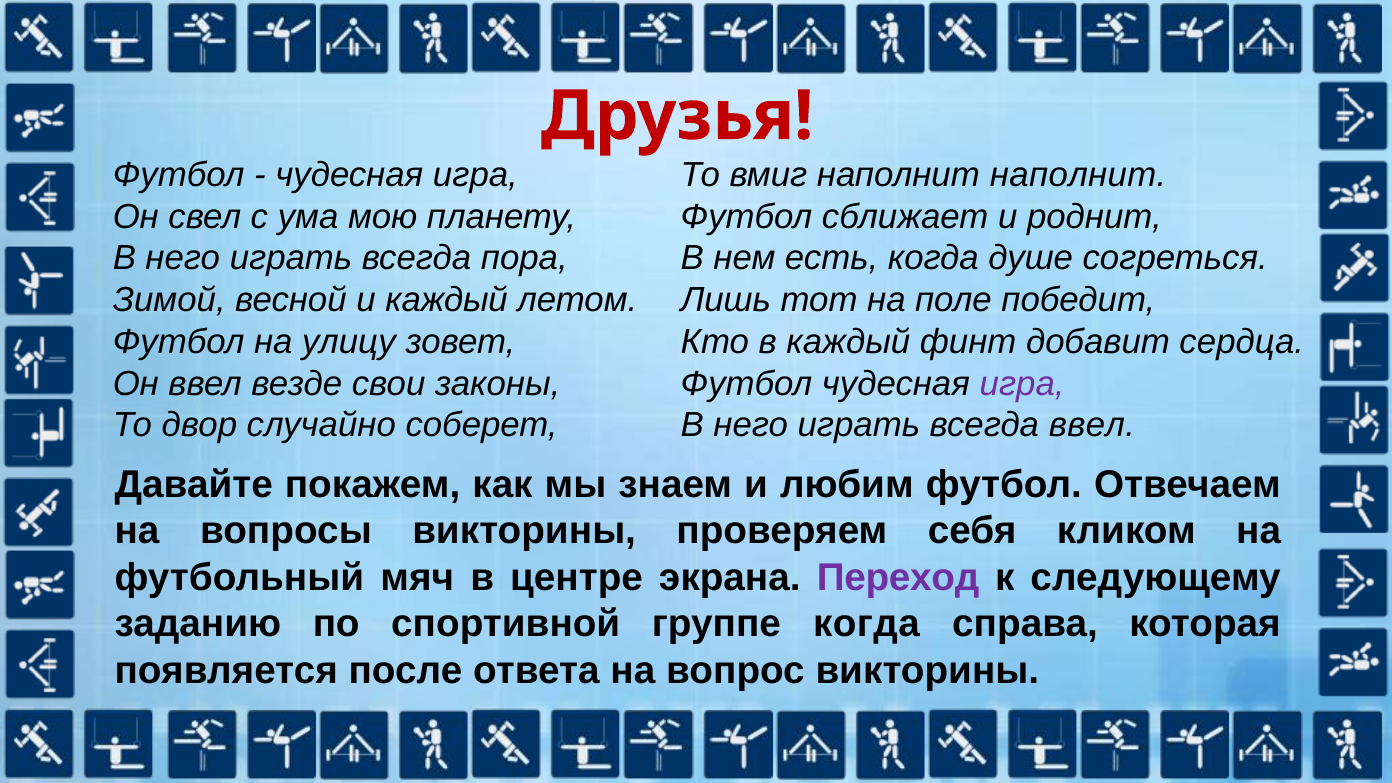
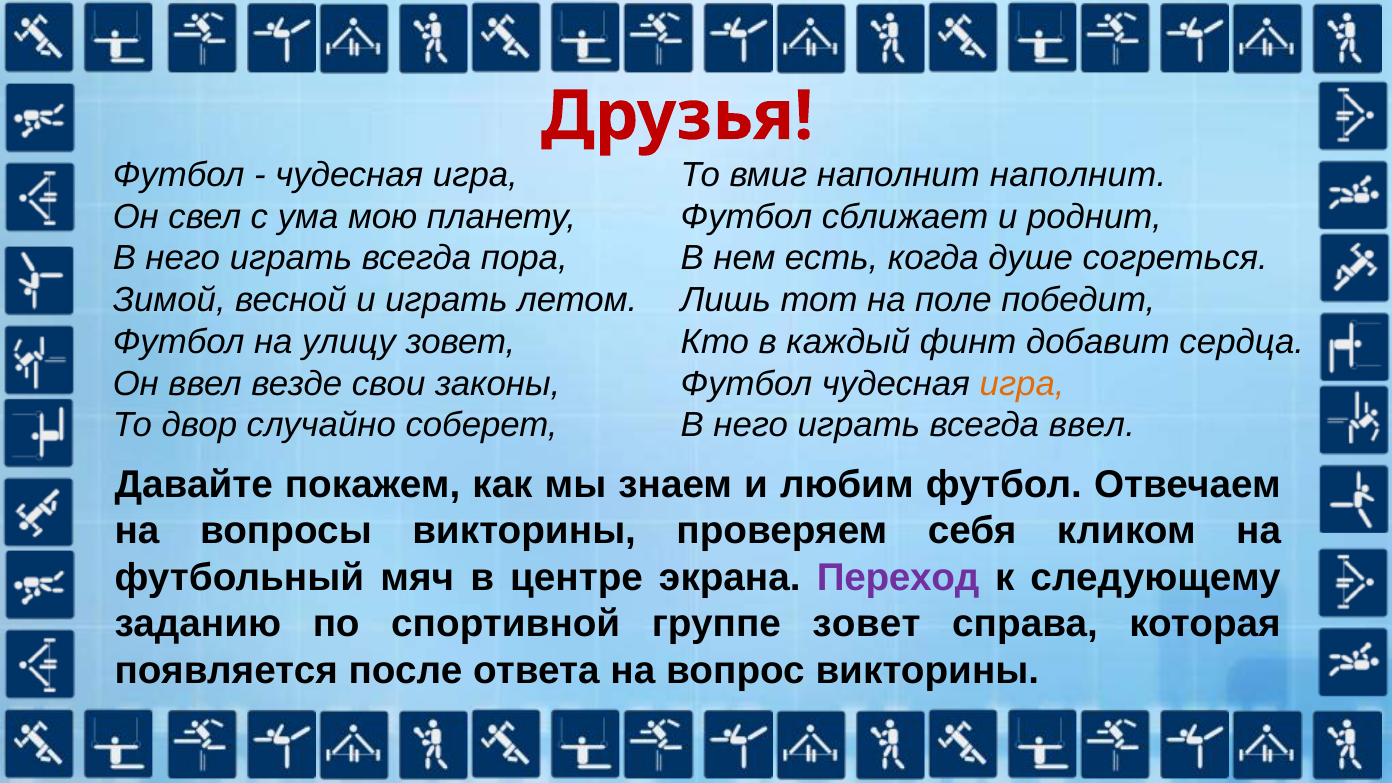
и каждый: каждый -> играть
игра at (1022, 384) colour: purple -> orange
группе когда: когда -> зовет
